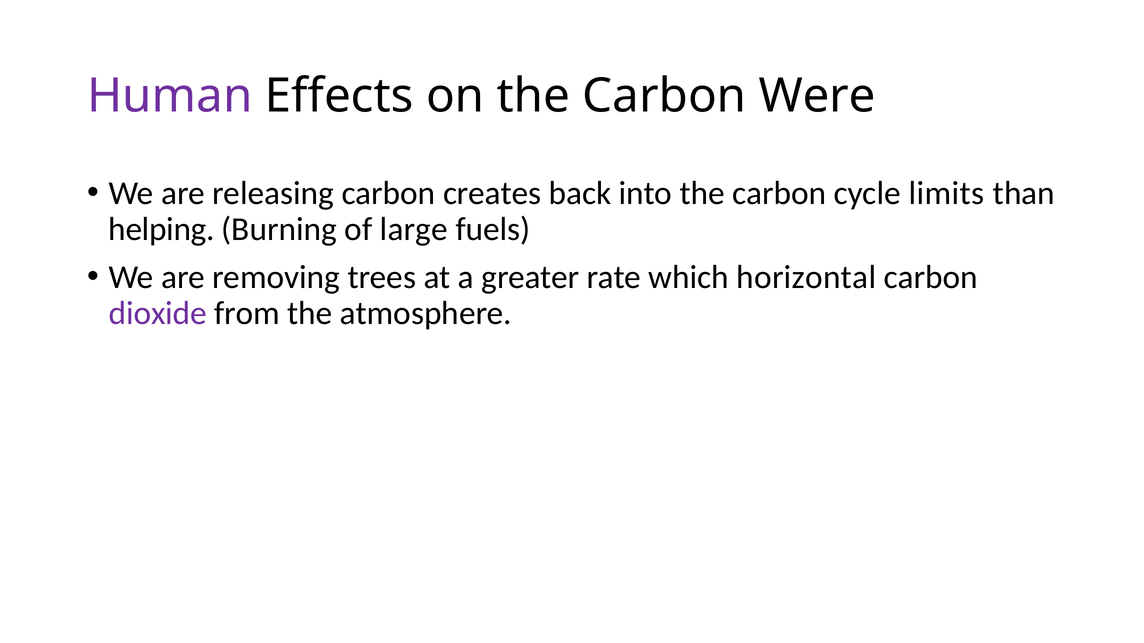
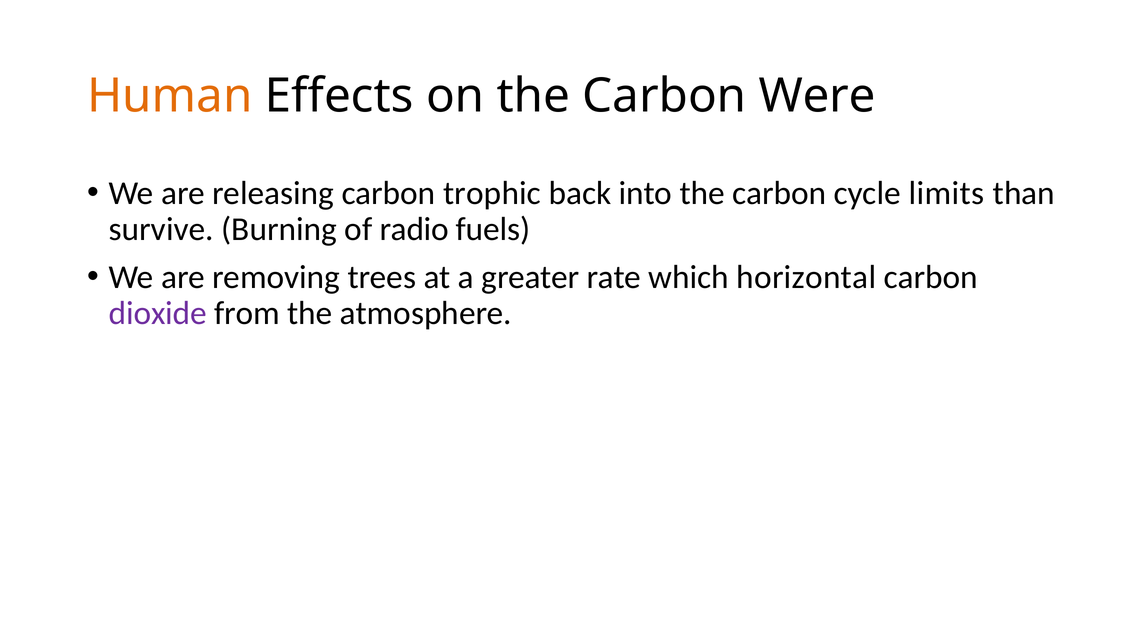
Human colour: purple -> orange
creates: creates -> trophic
helping: helping -> survive
large: large -> radio
